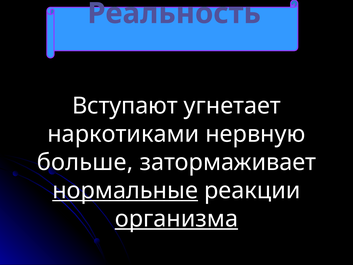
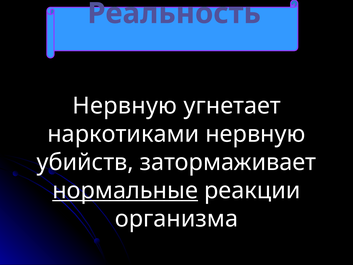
Вступают at (125, 106): Вступают -> Нервную
больше: больше -> убийств
организма underline: present -> none
